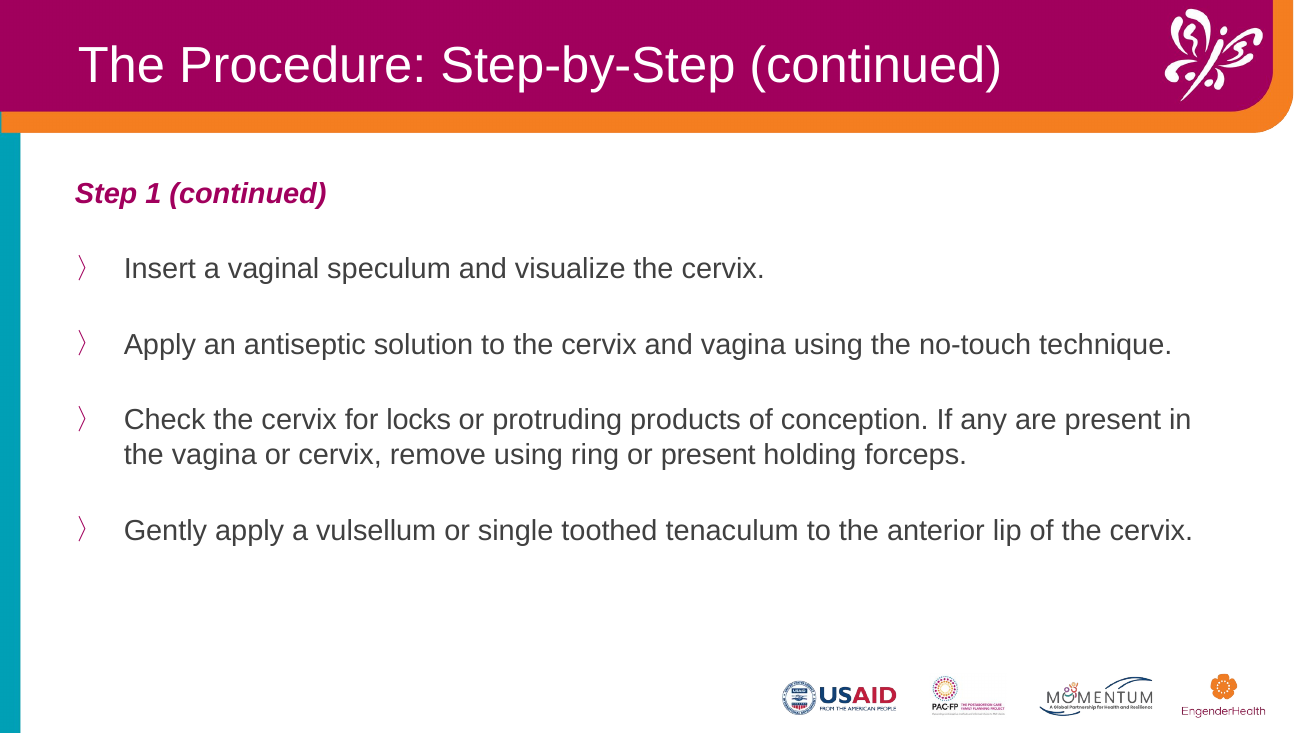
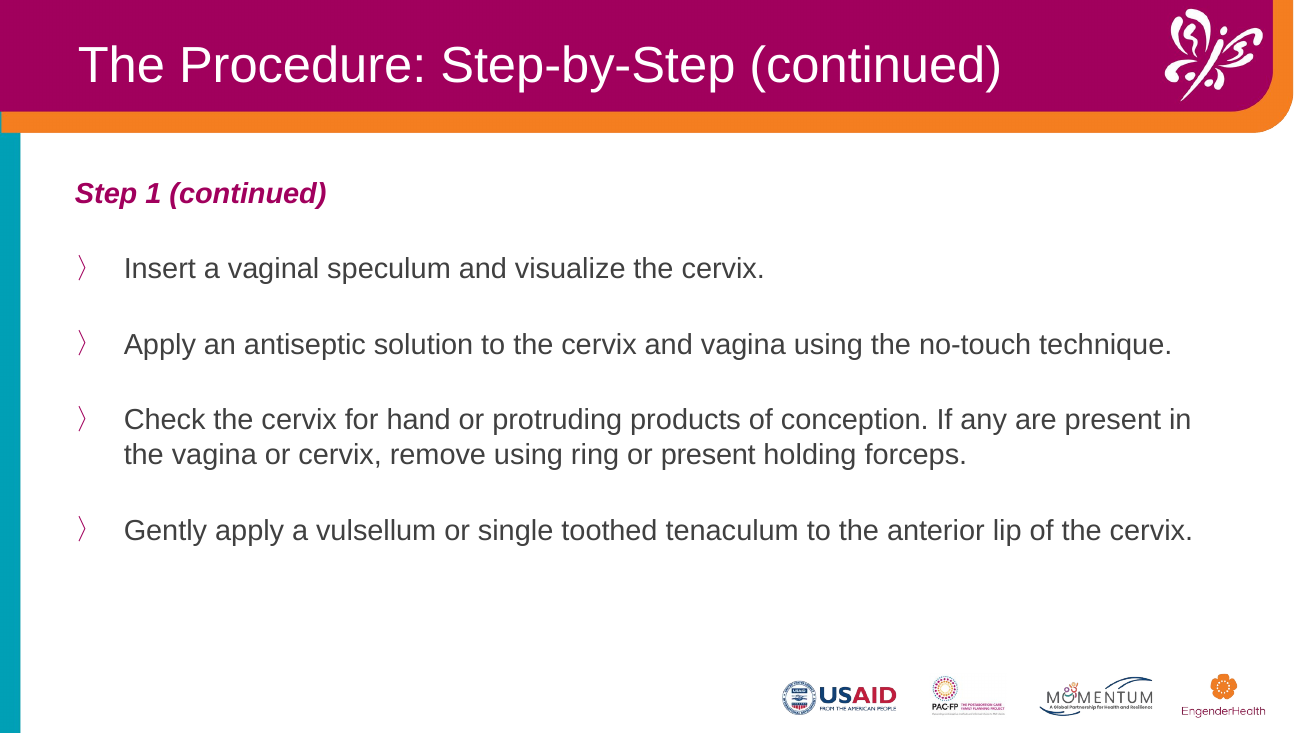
locks: locks -> hand
